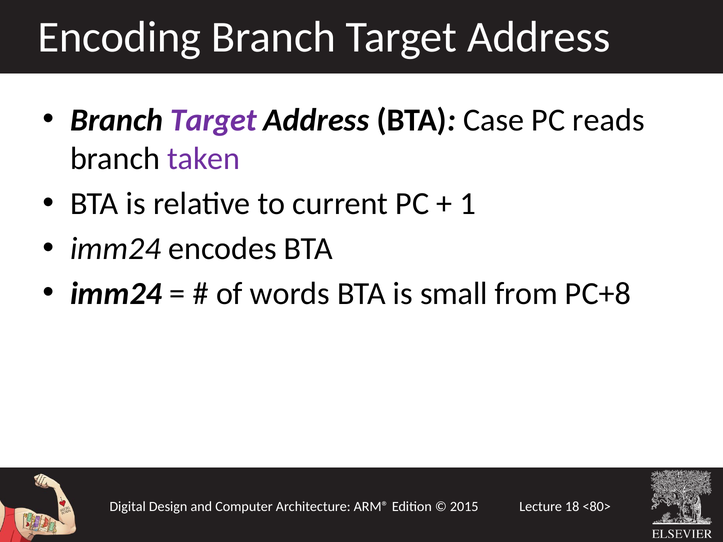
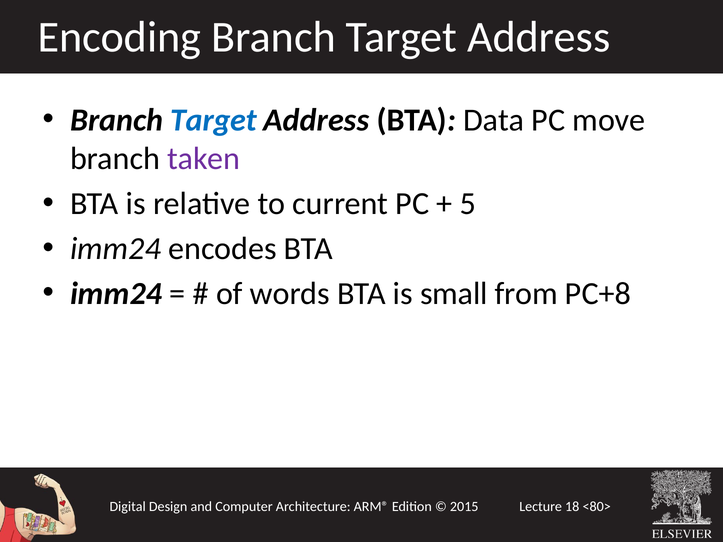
Target at (214, 120) colour: purple -> blue
Case: Case -> Data
reads: reads -> move
1: 1 -> 5
